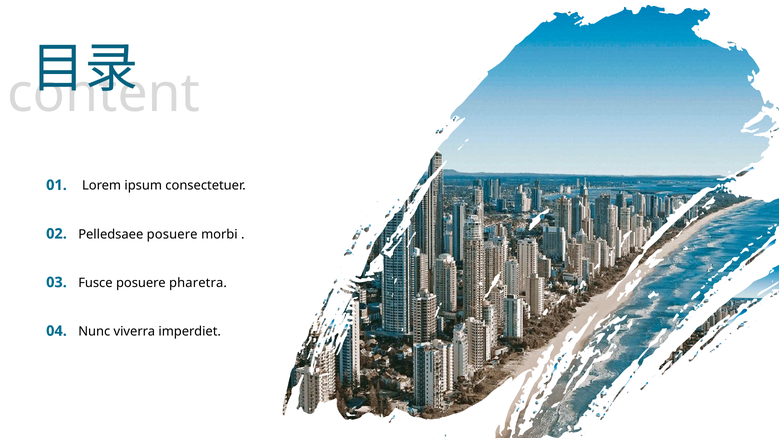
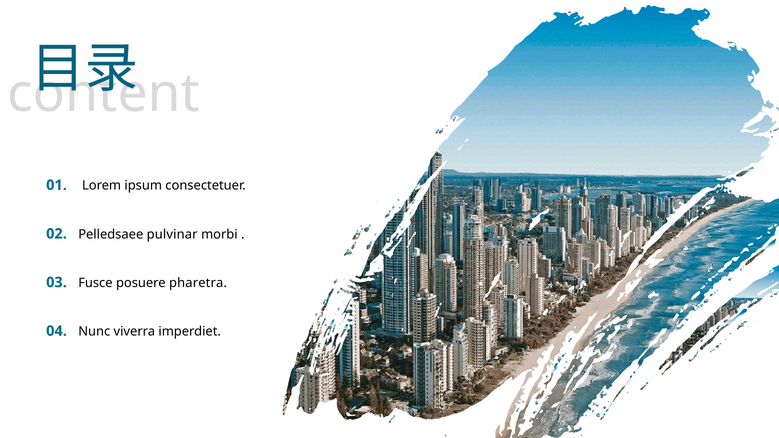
Pelledsaee posuere: posuere -> pulvinar
